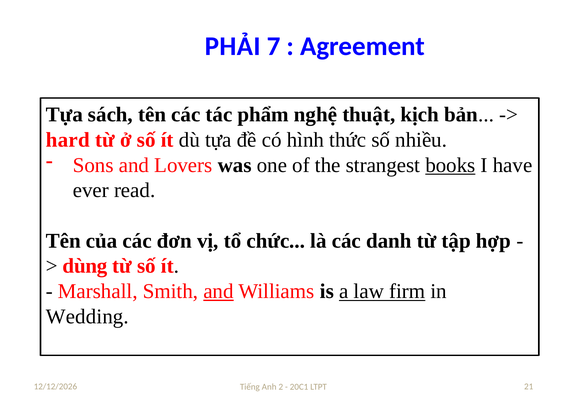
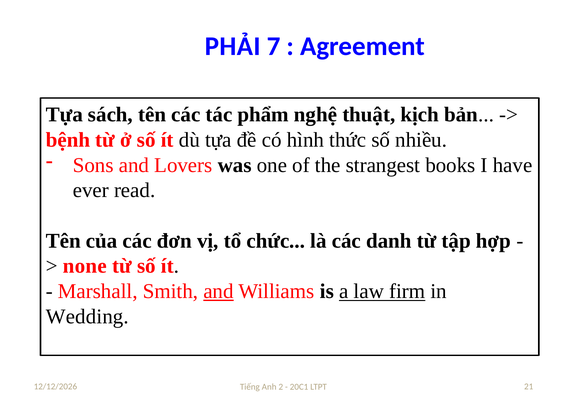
hard: hard -> bệnh
books underline: present -> none
dùng: dùng -> none
